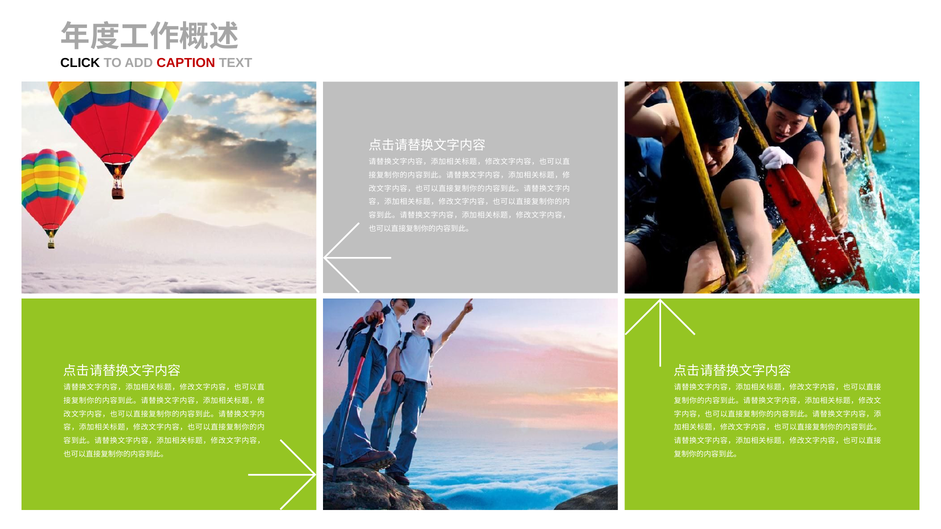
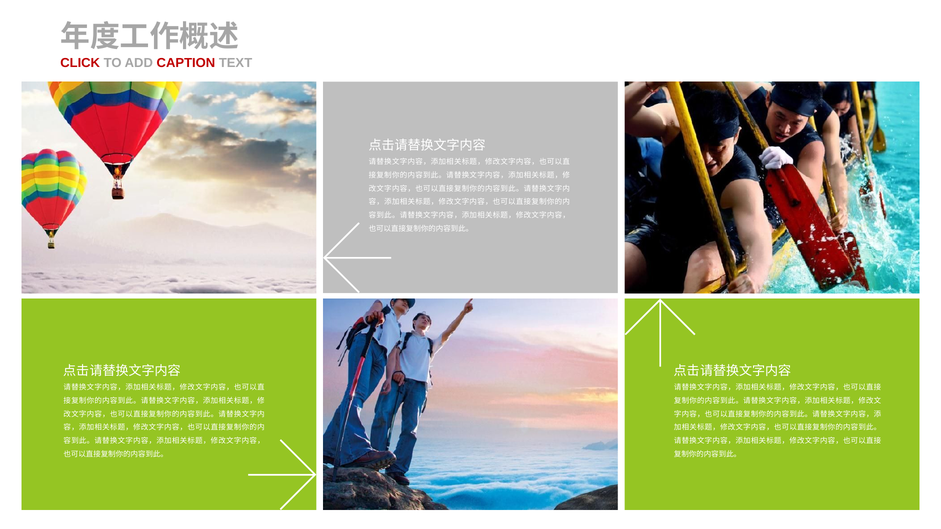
CLICK colour: black -> red
